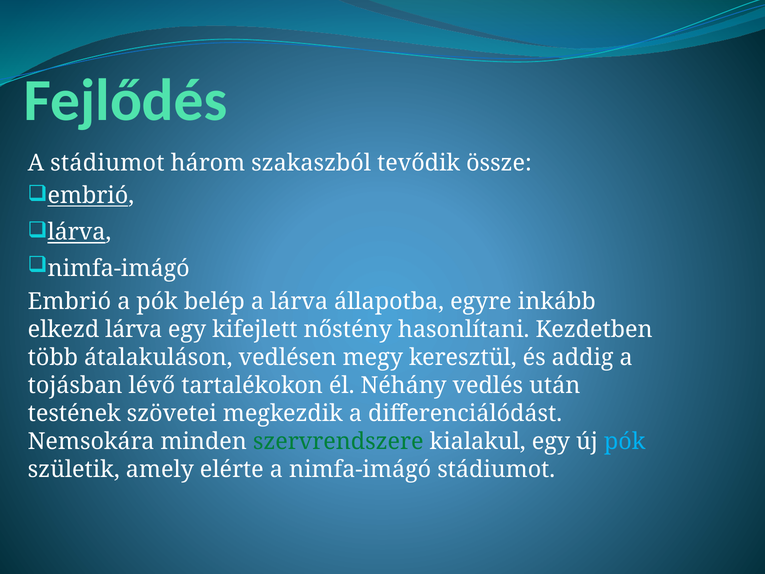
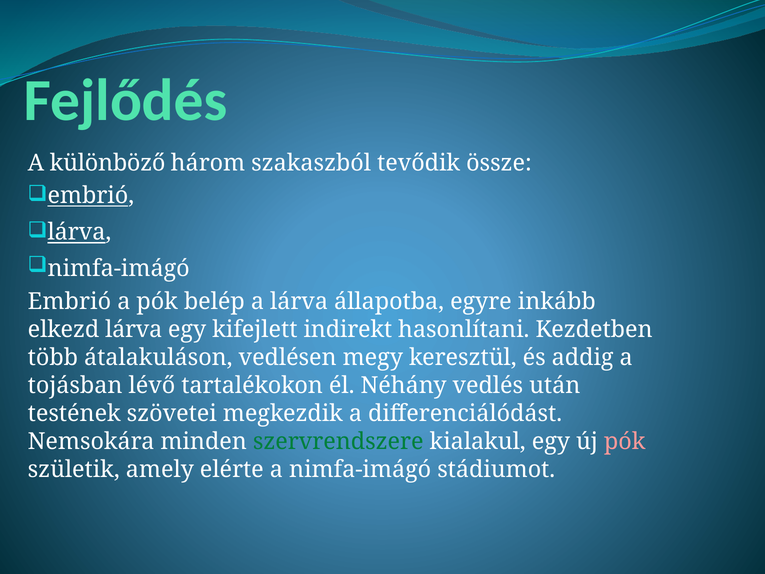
A stádiumot: stádiumot -> különböző
nőstény: nőstény -> indirekt
pók at (625, 441) colour: light blue -> pink
